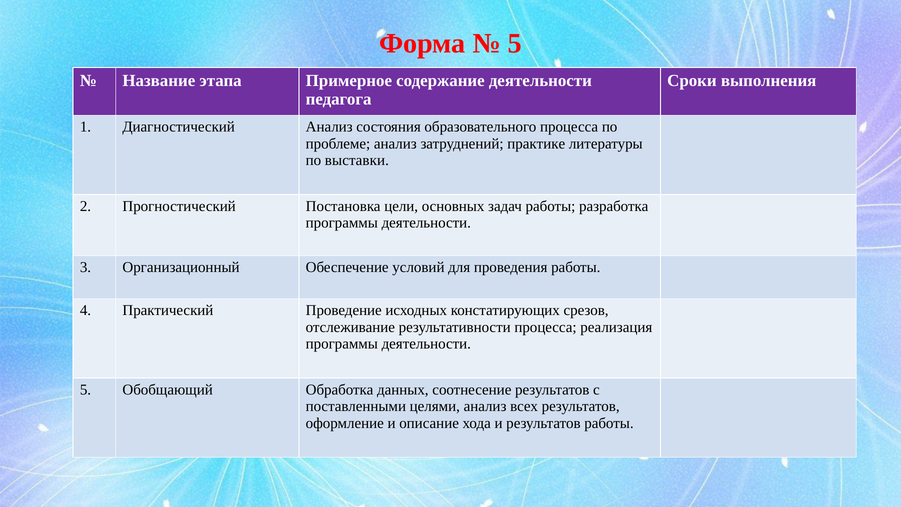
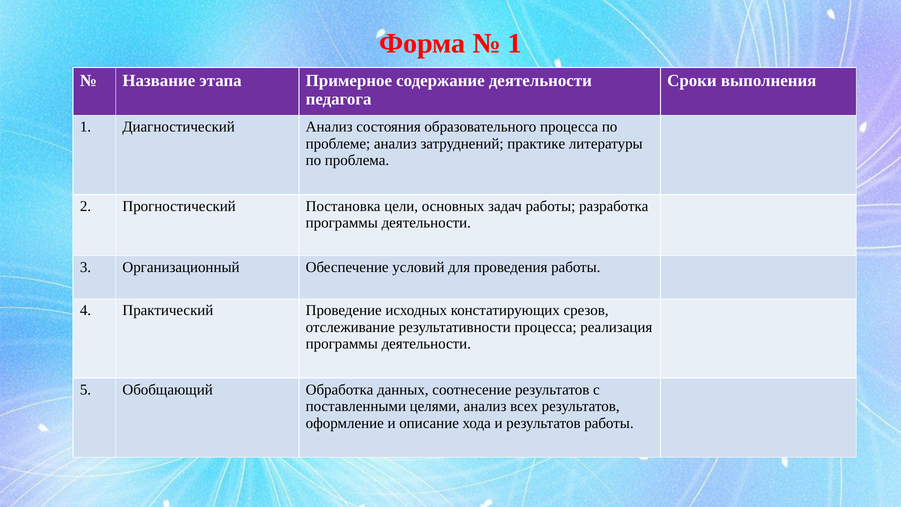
5 at (515, 44): 5 -> 1
выставки: выставки -> проблема
